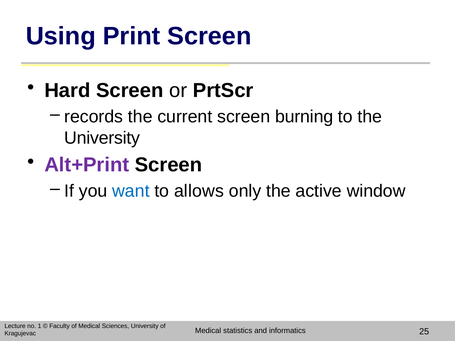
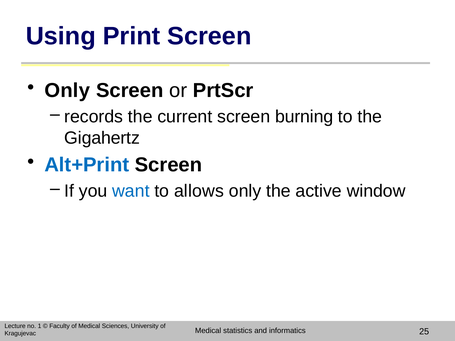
Hard at (67, 91): Hard -> Only
University at (102, 138): University -> Gigahertz
Alt+Print colour: purple -> blue
